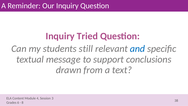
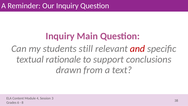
Tried: Tried -> Main
and colour: blue -> red
message: message -> rationale
